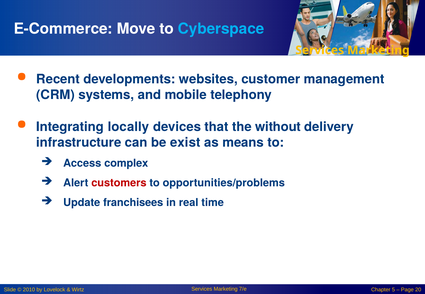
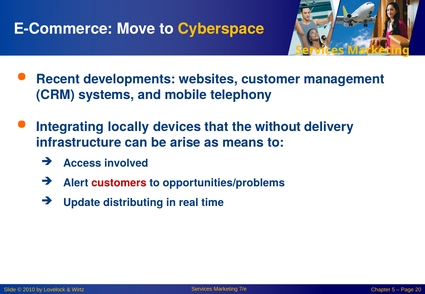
Cyberspace colour: light blue -> yellow
exist: exist -> arise
complex: complex -> involved
franchisees: franchisees -> distributing
